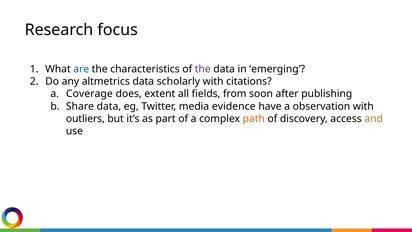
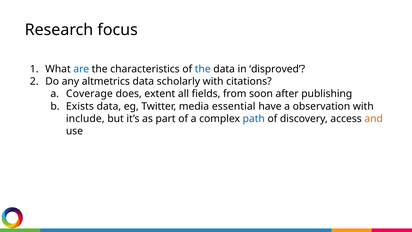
the at (203, 69) colour: purple -> blue
emerging: emerging -> disproved
Share: Share -> Exists
evidence: evidence -> essential
outliers: outliers -> include
path colour: orange -> blue
